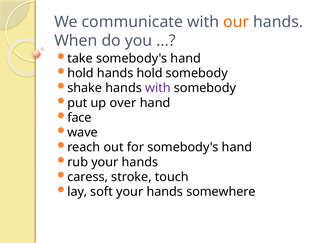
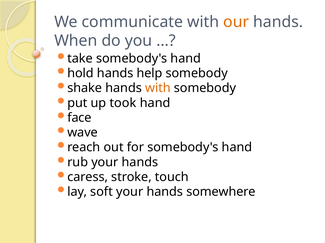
hands hold: hold -> help
with at (158, 88) colour: purple -> orange
over: over -> took
